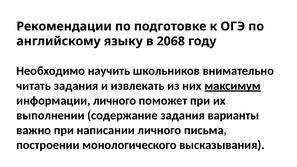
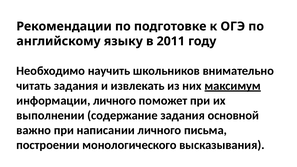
2068: 2068 -> 2011
варианты: варианты -> основной
